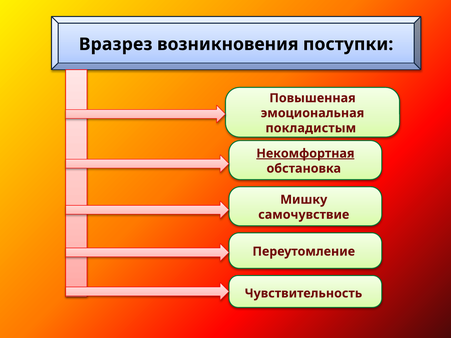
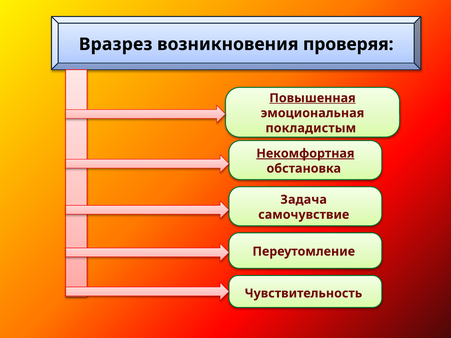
поступки: поступки -> проверяя
Повышенная underline: none -> present
Мишку: Мишку -> Задача
